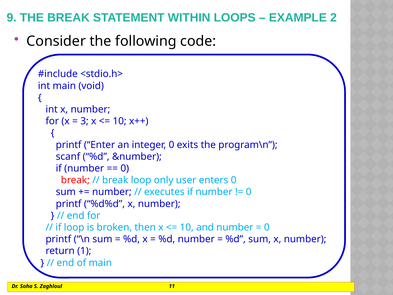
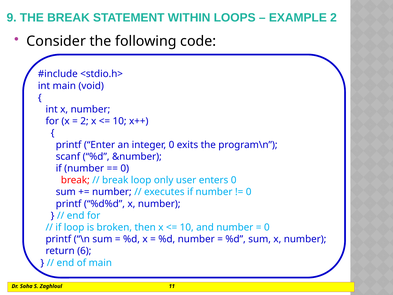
3 at (84, 121): 3 -> 2
1: 1 -> 6
